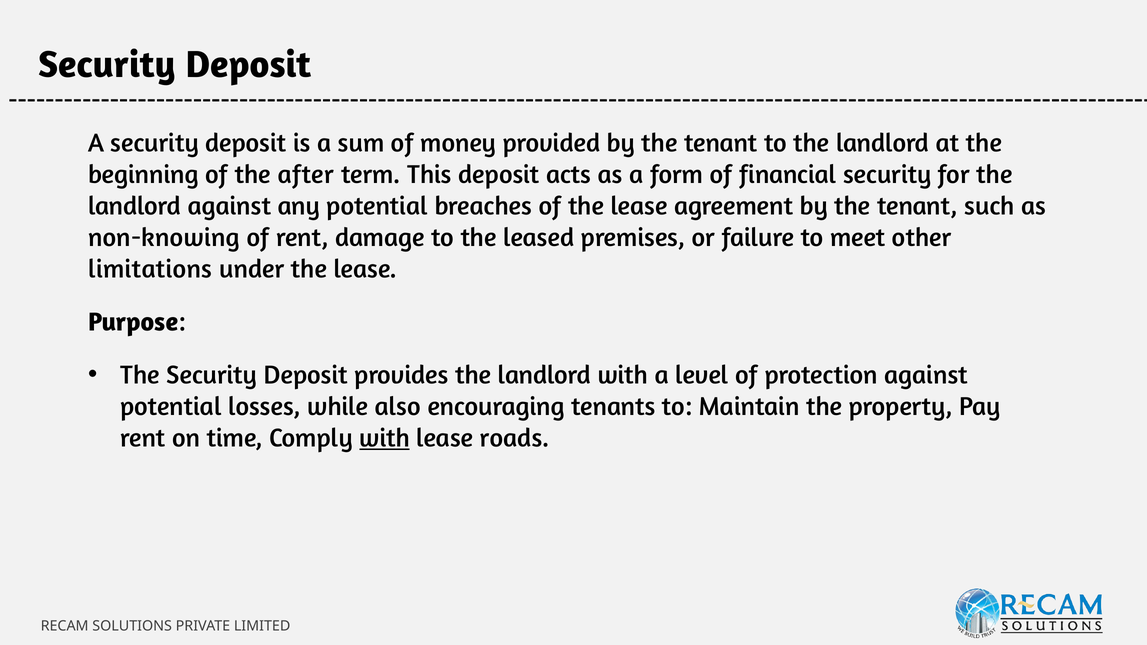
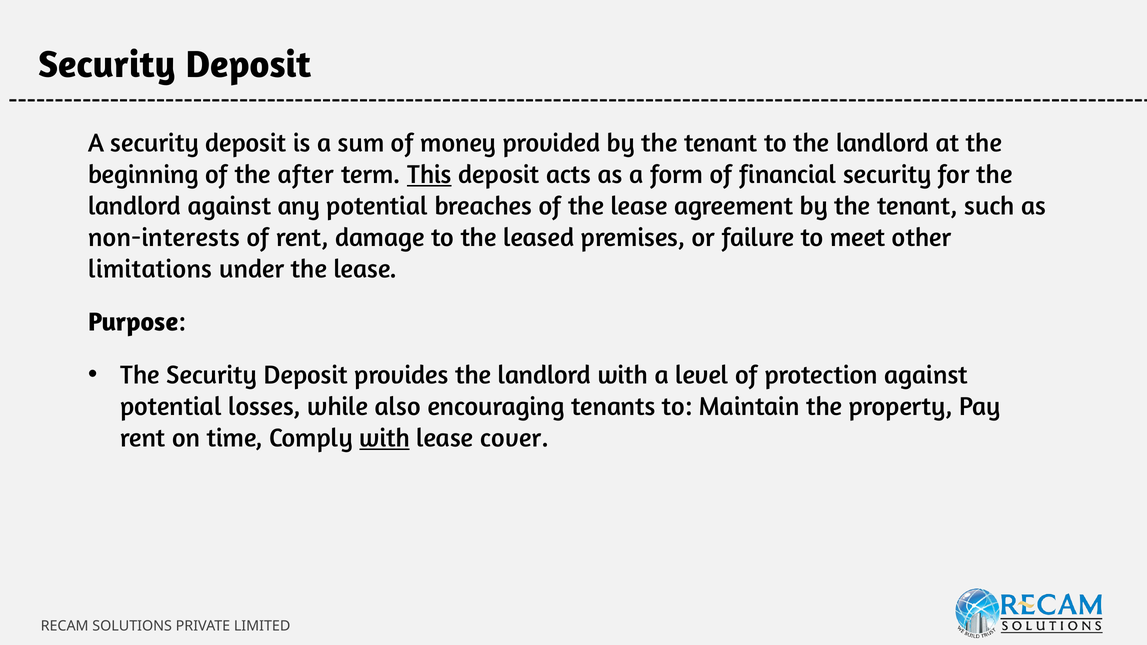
This underline: none -> present
non-knowing: non-knowing -> non-interests
roads: roads -> cover
